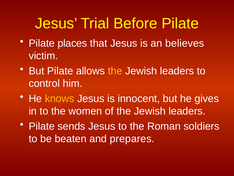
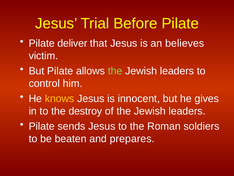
places: places -> deliver
the at (115, 71) colour: yellow -> light green
women: women -> destroy
